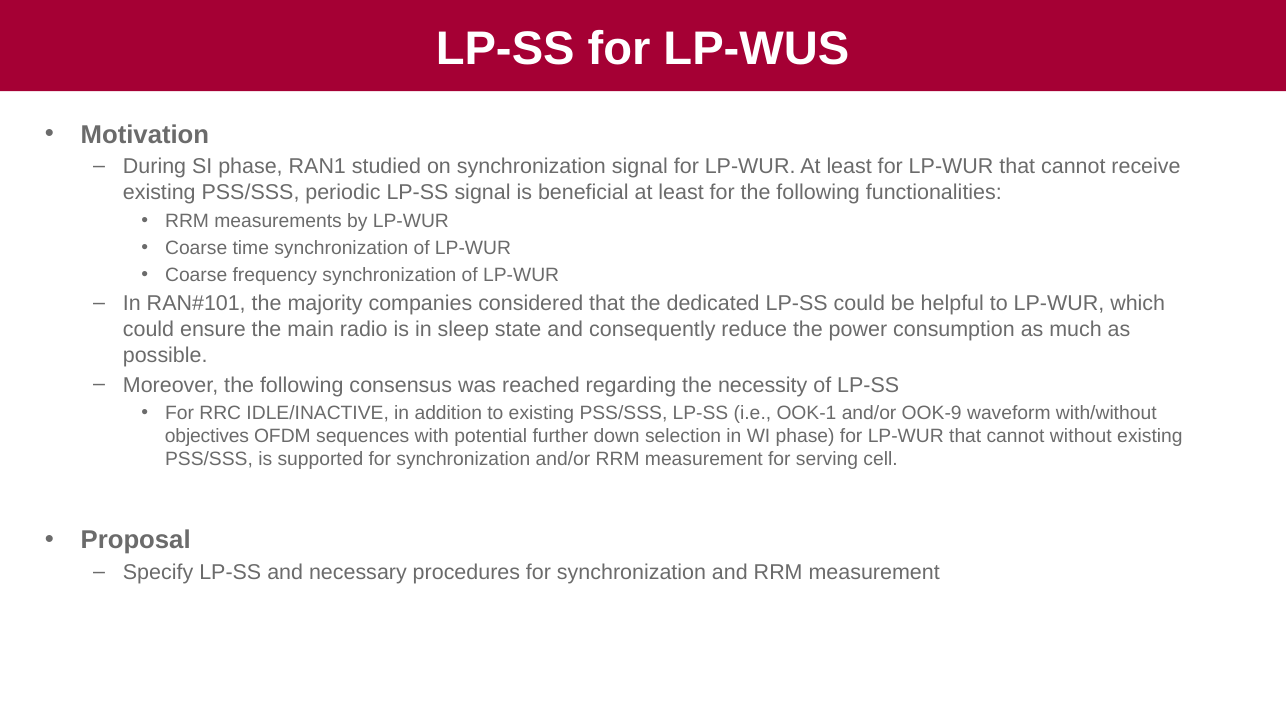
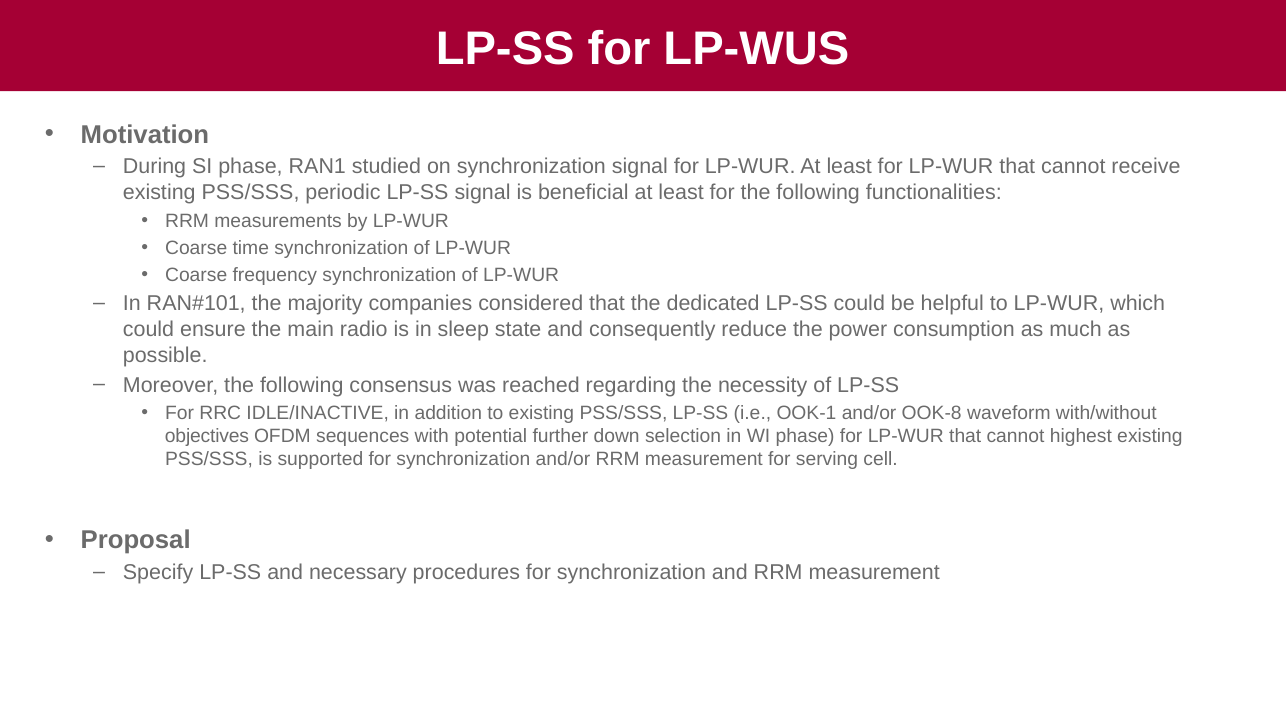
OOK-9: OOK-9 -> OOK-8
without: without -> highest
